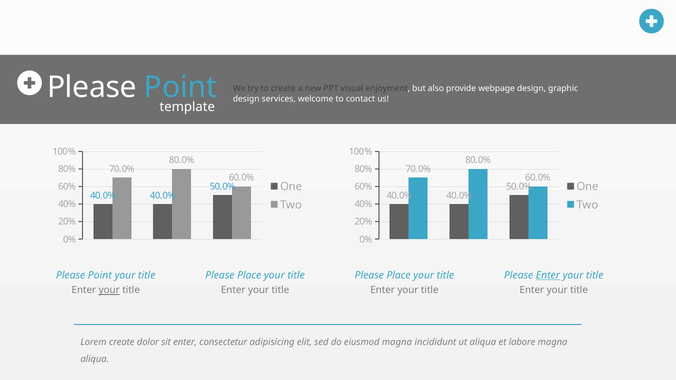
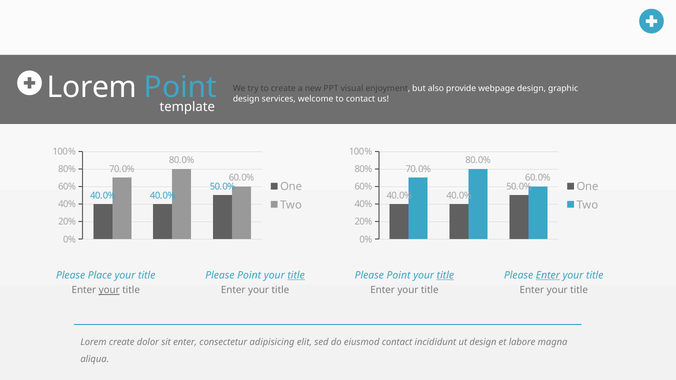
Please at (92, 87): Please -> Lorem
Point at (100, 275): Point -> Place
Place at (249, 275): Place -> Point
title at (296, 275) underline: none -> present
Place at (399, 275): Place -> Point
title at (445, 275) underline: none -> present
eiusmod magna: magna -> contact
ut aliqua: aliqua -> design
